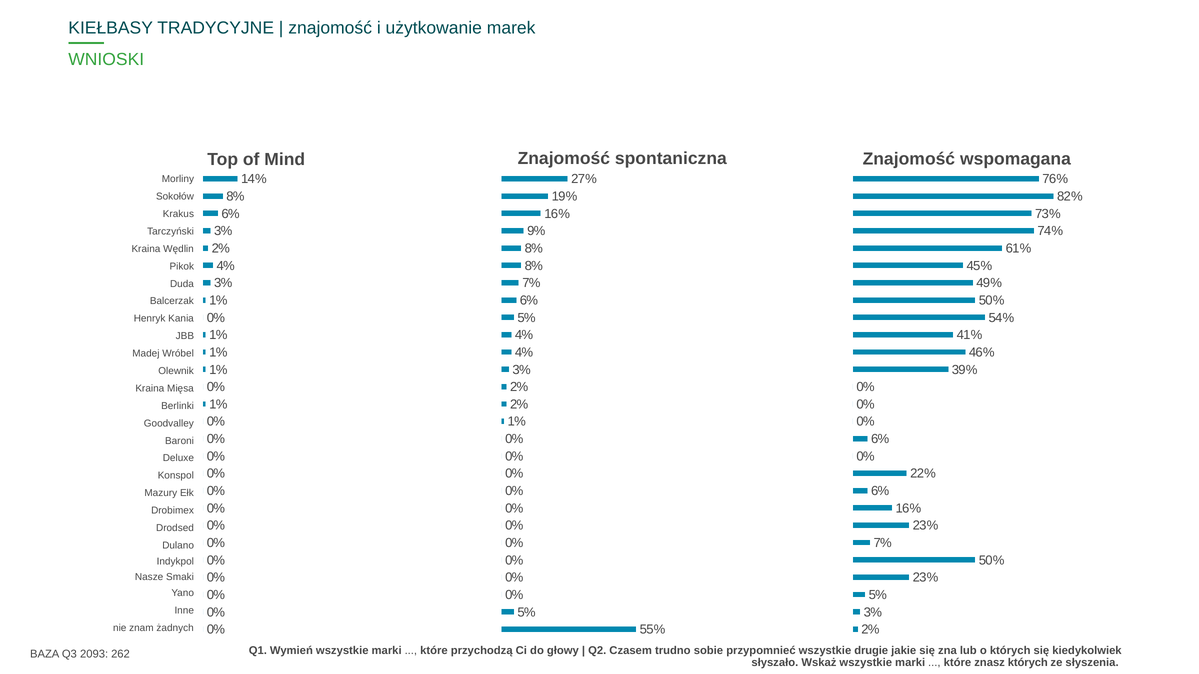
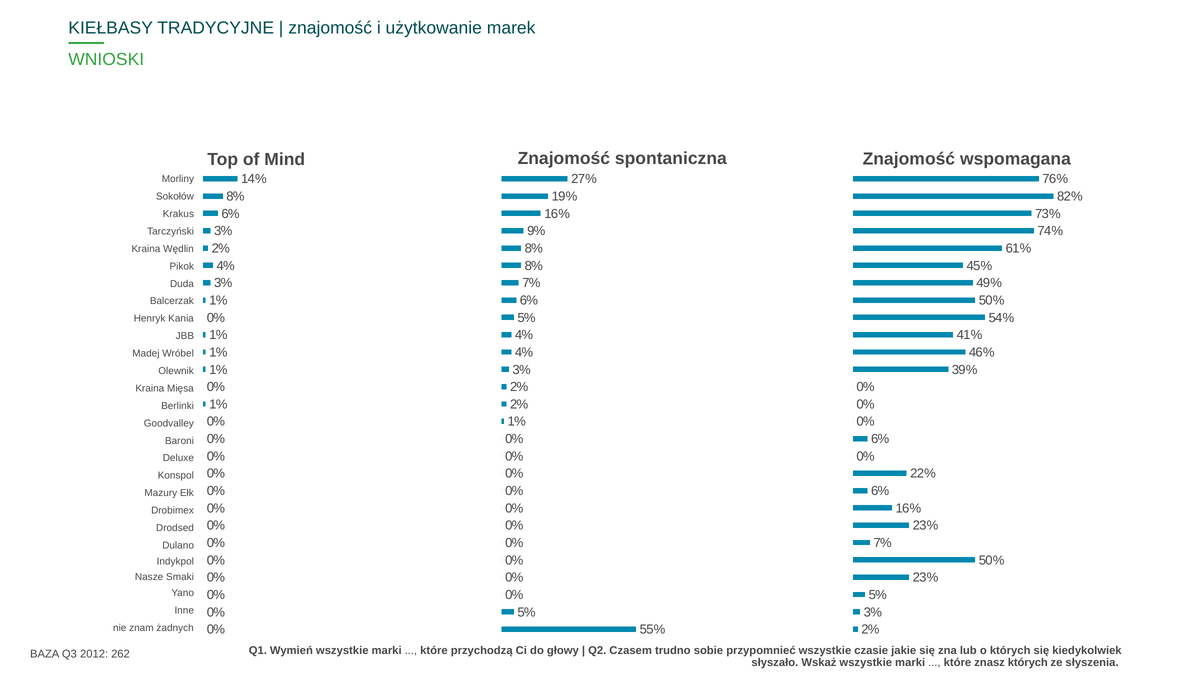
drugie: drugie -> czasie
2093: 2093 -> 2012
